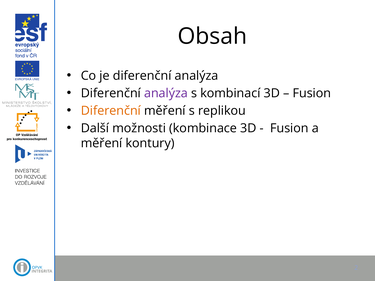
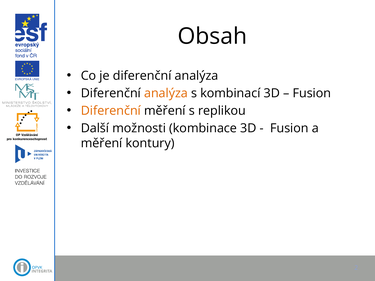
analýza at (166, 93) colour: purple -> orange
